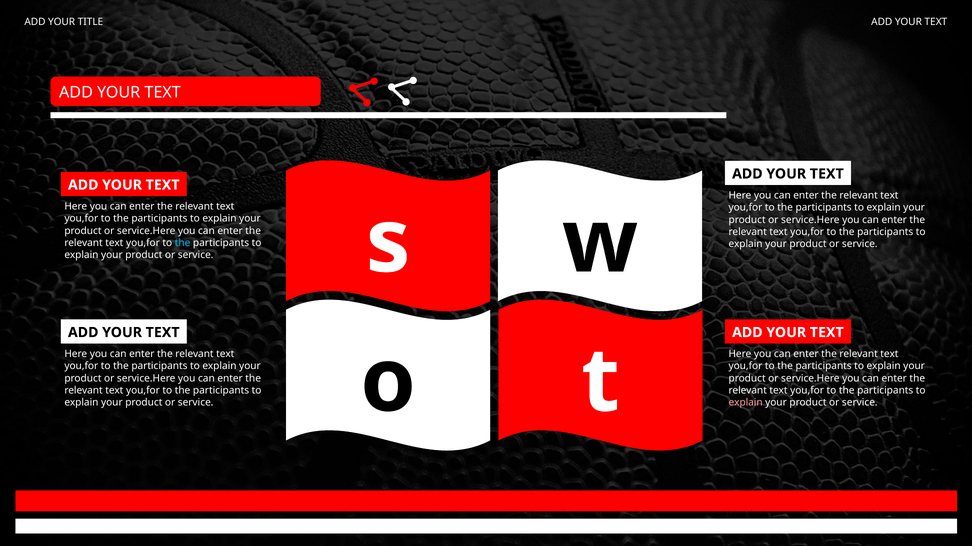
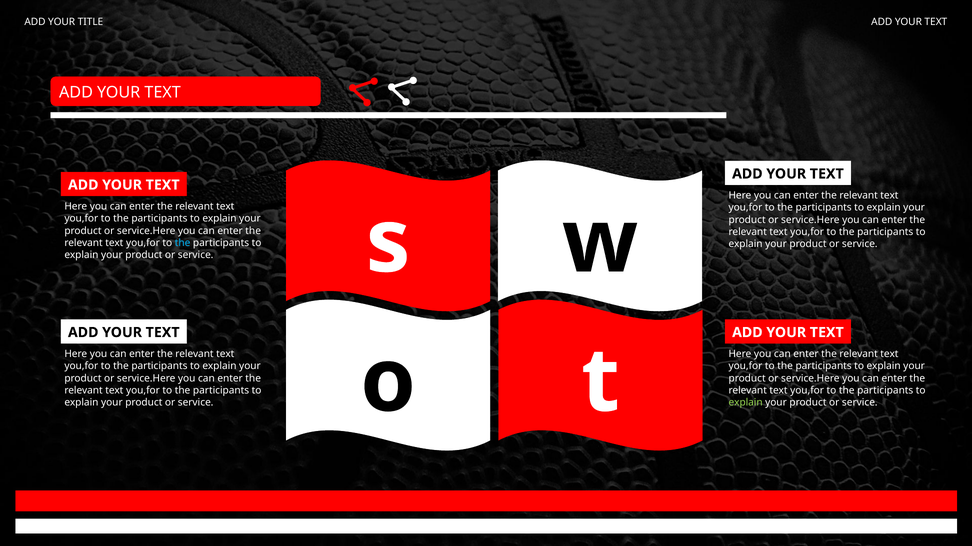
explain at (746, 403) colour: pink -> light green
